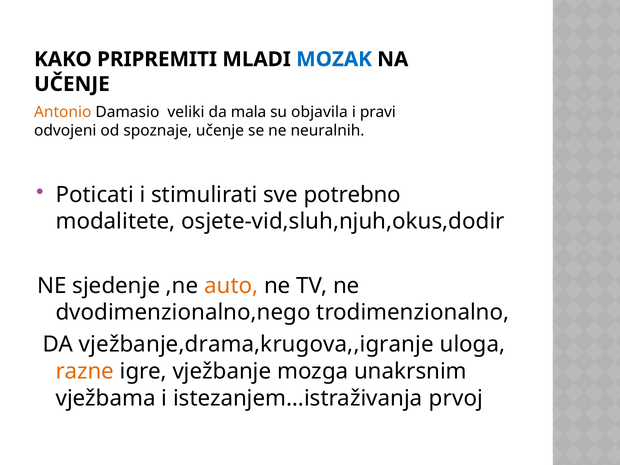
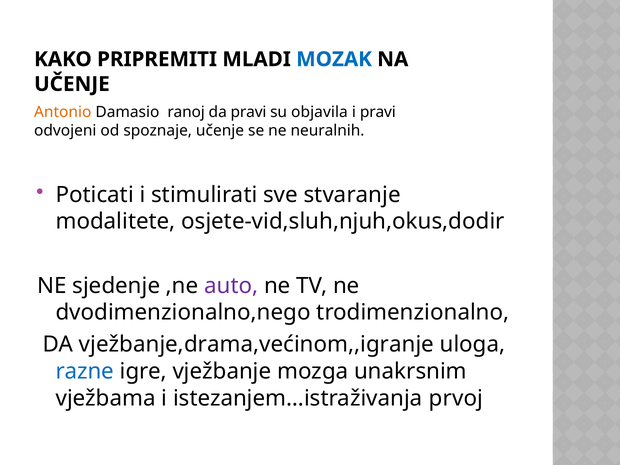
veliki: veliki -> ranoj
da mala: mala -> pravi
potrebno: potrebno -> stvaranje
auto colour: orange -> purple
vježbanje,drama,krugova,,igranje: vježbanje,drama,krugova,,igranje -> vježbanje,drama,većinom,,igranje
razne colour: orange -> blue
